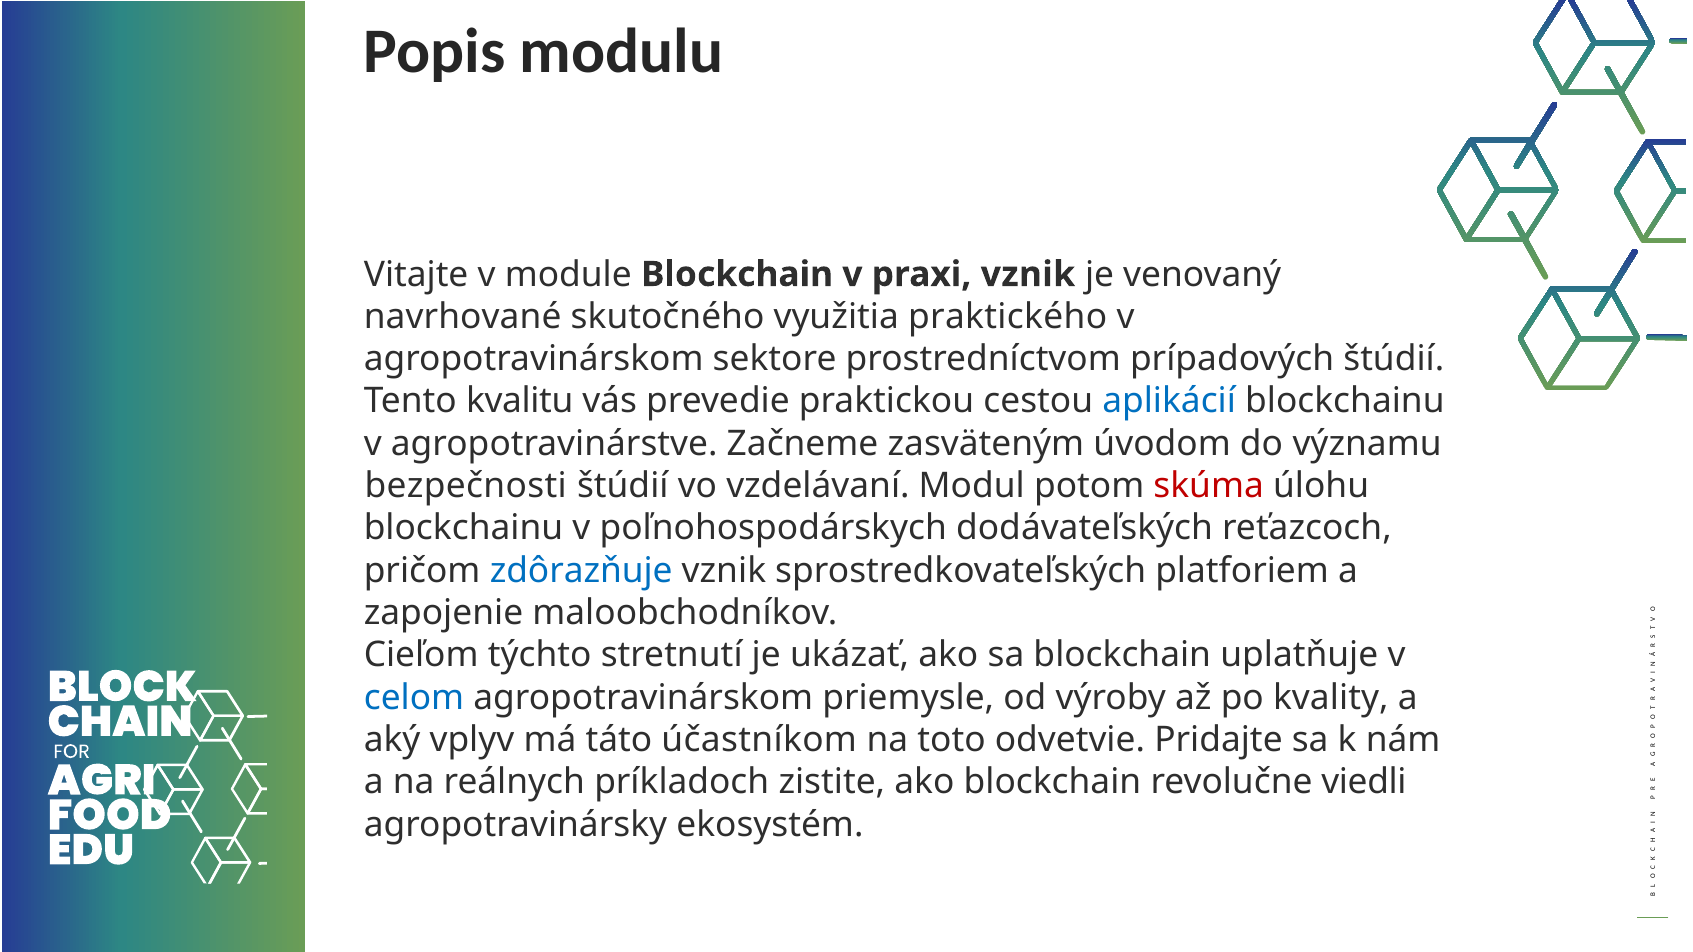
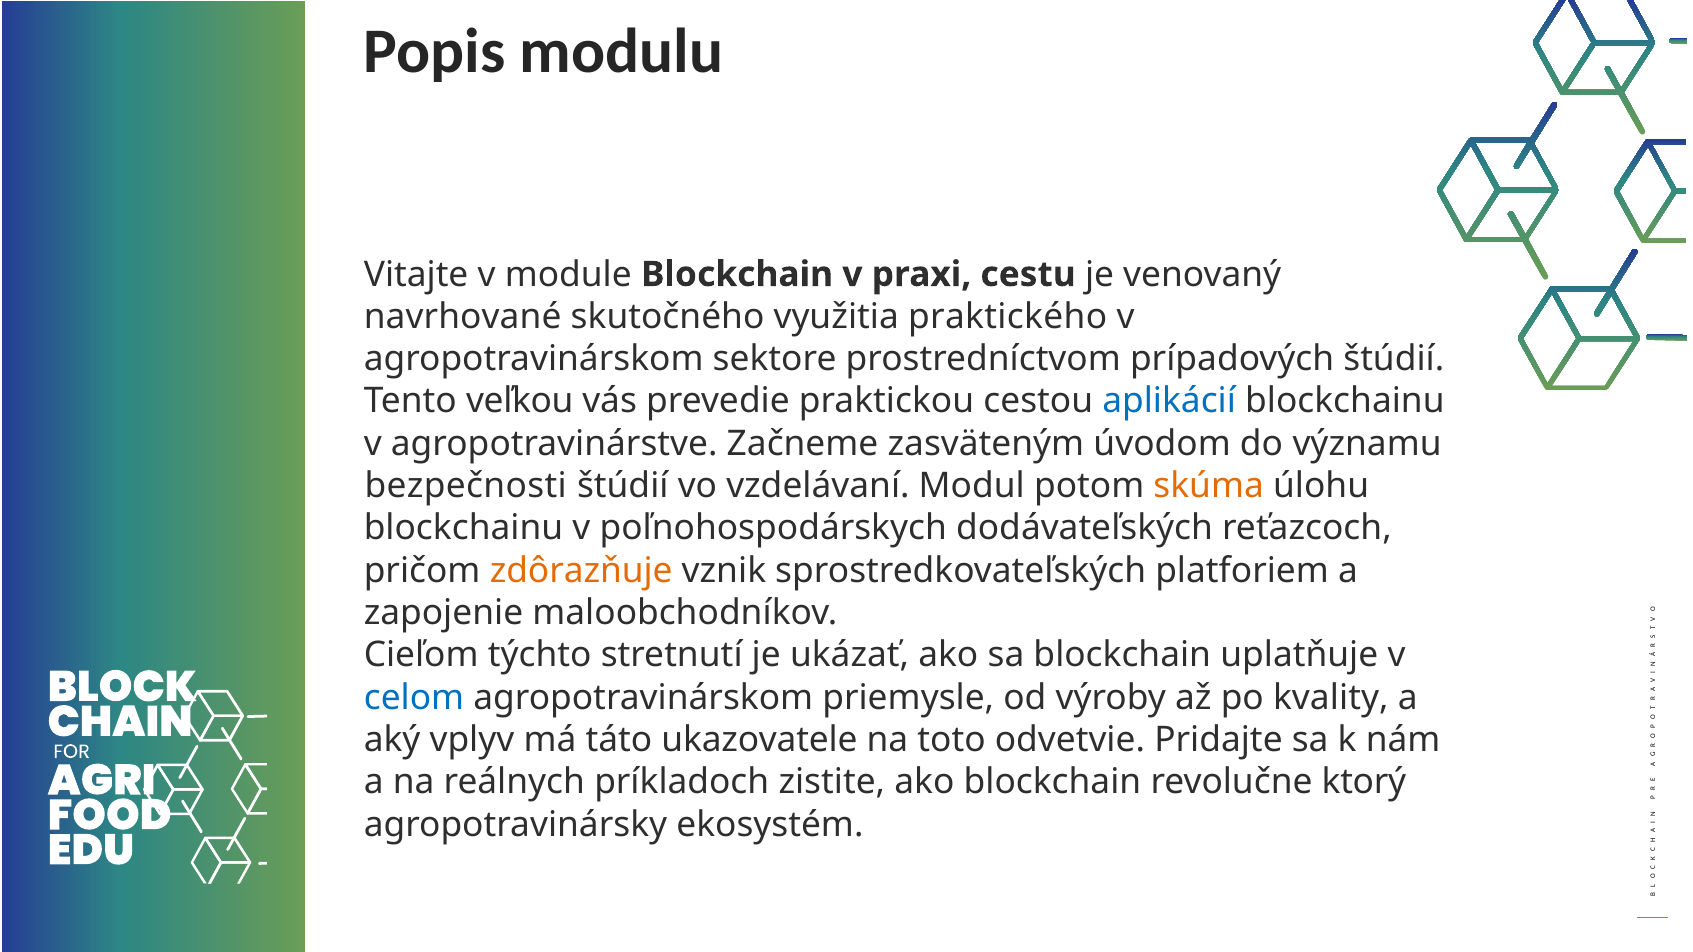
praxi vznik: vznik -> cestu
kvalitu: kvalitu -> veľkou
skúma colour: red -> orange
zdôrazňuje colour: blue -> orange
účastníkom: účastníkom -> ukazovatele
viedli: viedli -> ktorý
